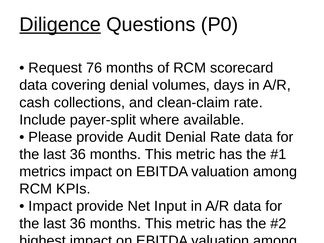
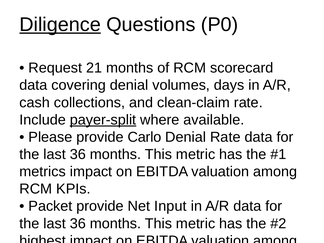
76: 76 -> 21
payer-split underline: none -> present
Audit: Audit -> Carlo
Impact at (50, 206): Impact -> Packet
